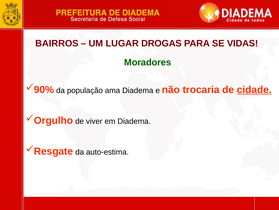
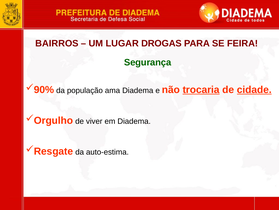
VIDAS: VIDAS -> FEIRA
Moradores: Moradores -> Segurança
trocaria underline: none -> present
